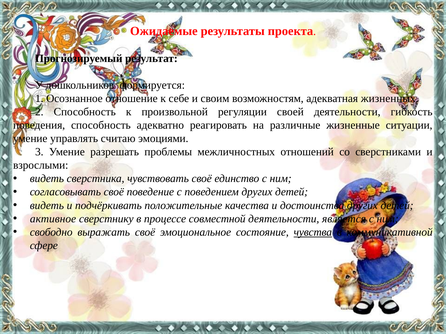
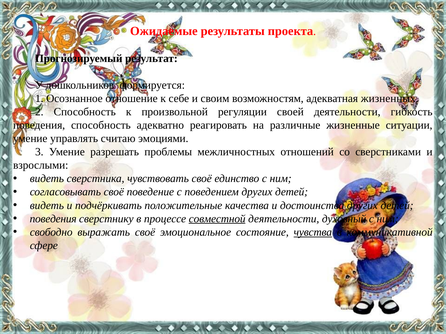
активное at (53, 219): активное -> поведения
совместной underline: none -> present
является: является -> духовный
